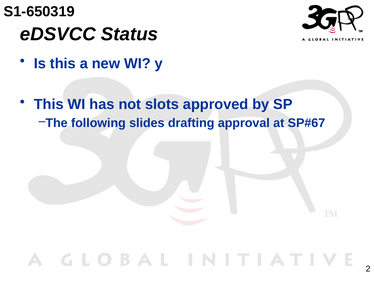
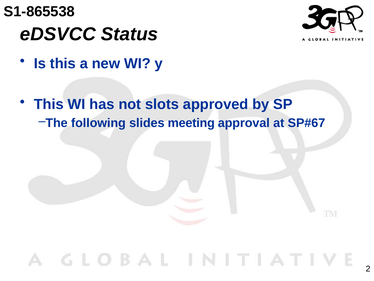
S1-650319: S1-650319 -> S1-865538
drafting: drafting -> meeting
